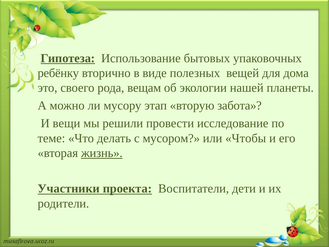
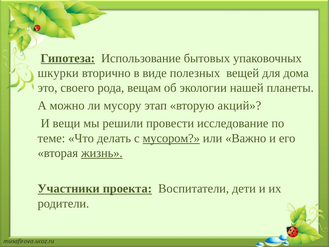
ребёнку: ребёнку -> шкурки
забота: забота -> акций
мусором underline: none -> present
Чтобы: Чтобы -> Важно
